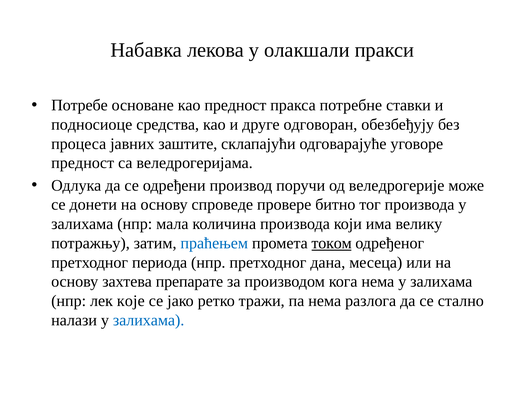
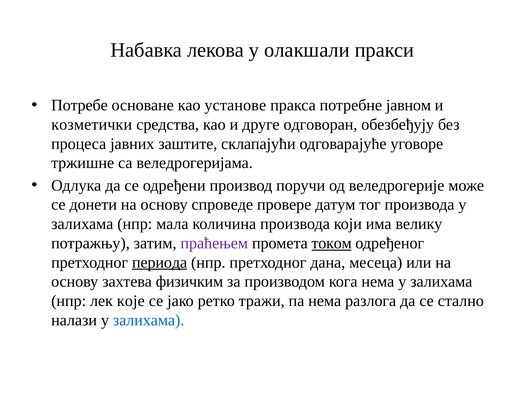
као предност: предност -> установе
ставки: ставки -> јавном
подносиоце: подносиоце -> козметички
предност at (83, 163): предност -> тржишне
битно: битно -> датум
праћењем colour: blue -> purple
периода underline: none -> present
препарате: препарате -> физичким
